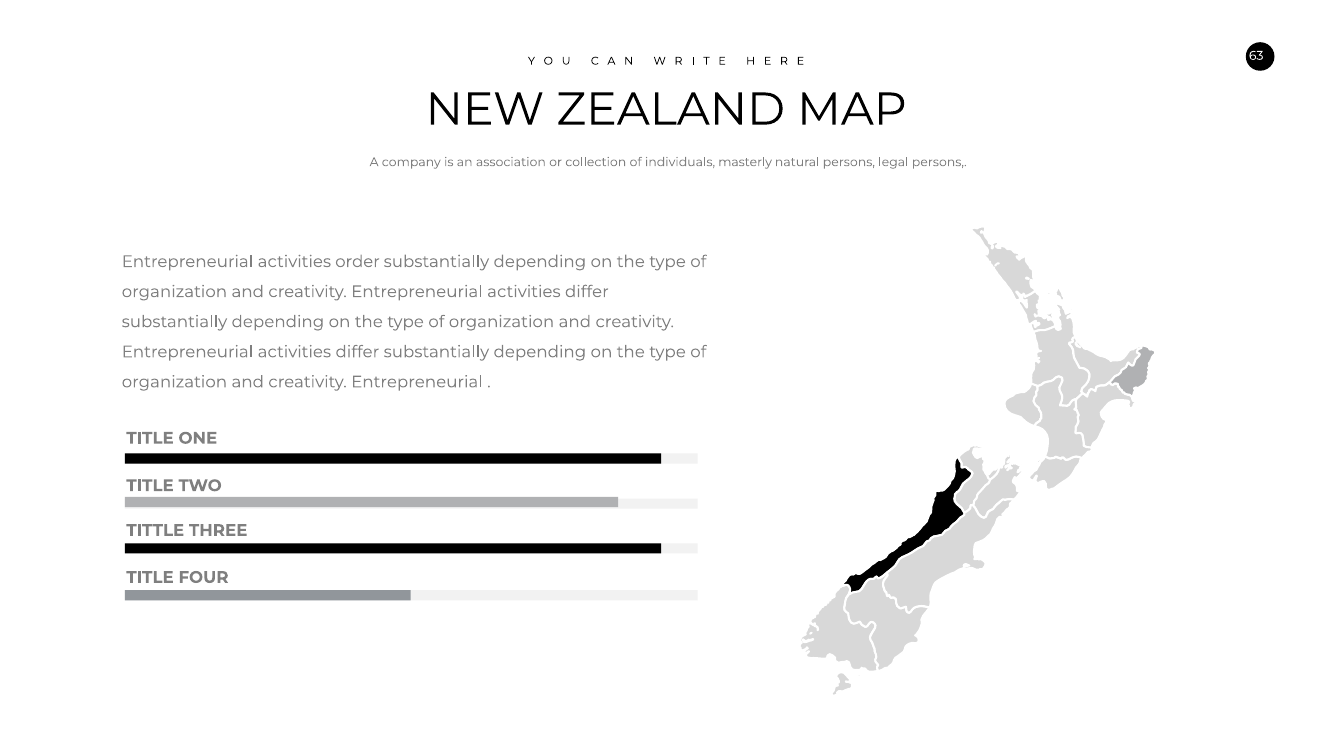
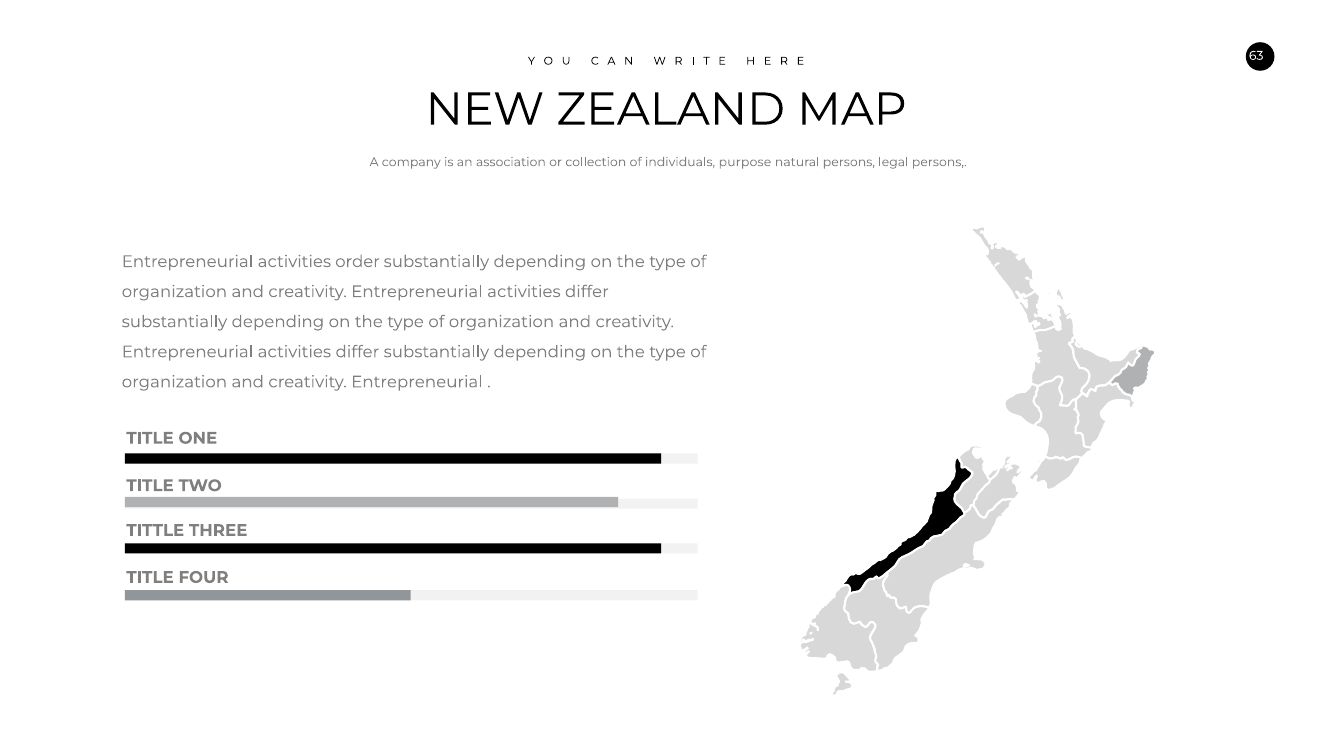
masterly: masterly -> purpose
